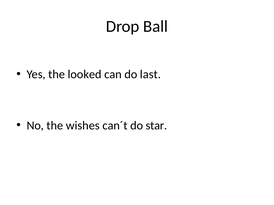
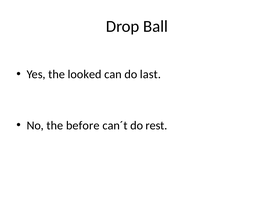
wishes: wishes -> before
star: star -> rest
